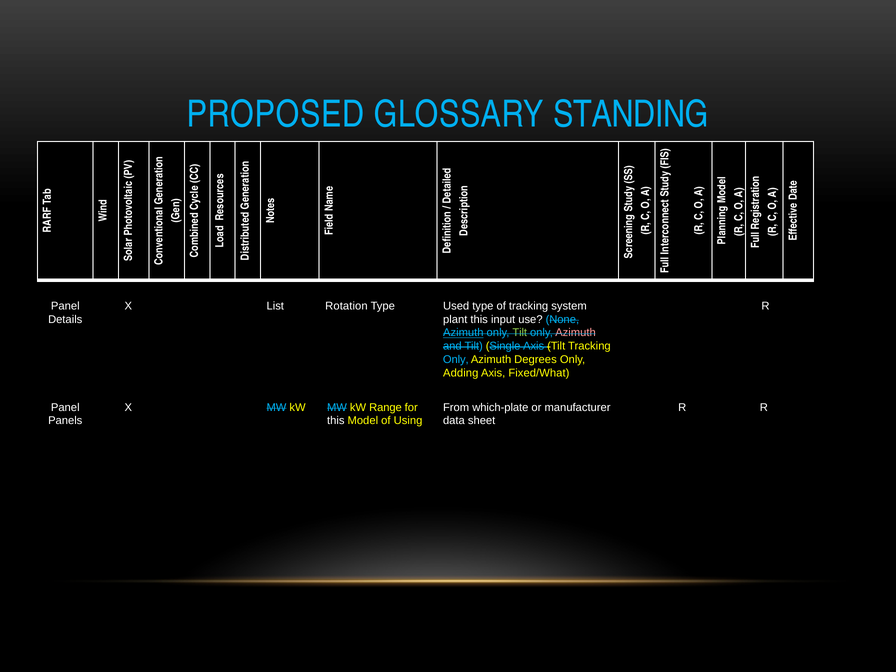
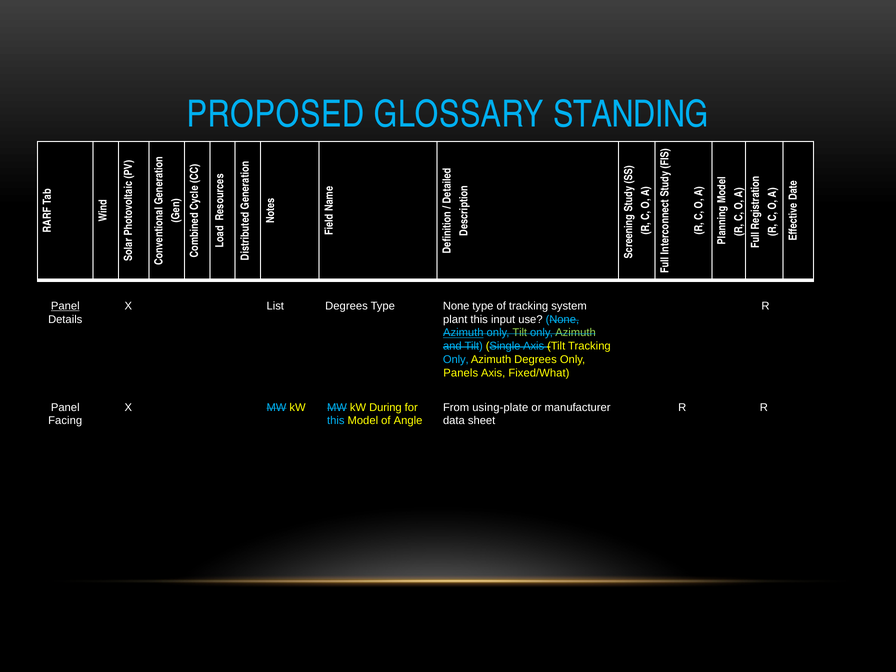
Panel at (65, 306) underline: none -> present
List Rotation: Rotation -> Degrees
Type Used: Used -> None
Azimuth at (576, 333) colour: pink -> light green
Adding: Adding -> Panels
Range: Range -> During
which-plate: which-plate -> using-plate
Panels: Panels -> Facing
this at (336, 421) colour: white -> light blue
Using: Using -> Angle
